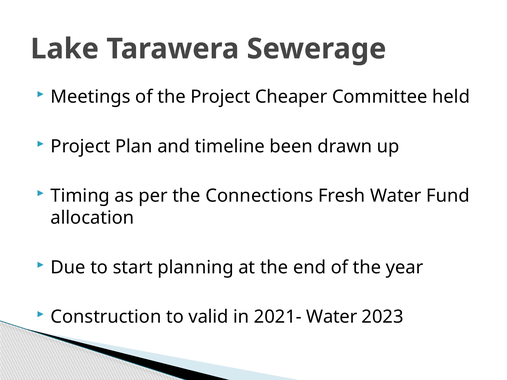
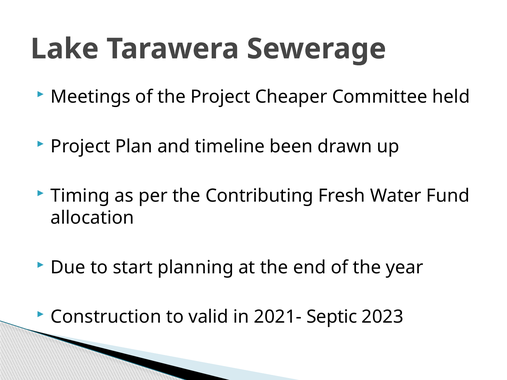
Connections: Connections -> Contributing
2021- Water: Water -> Septic
